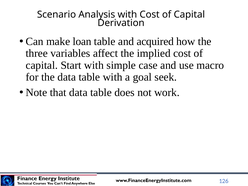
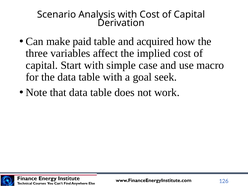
loan: loan -> paid
